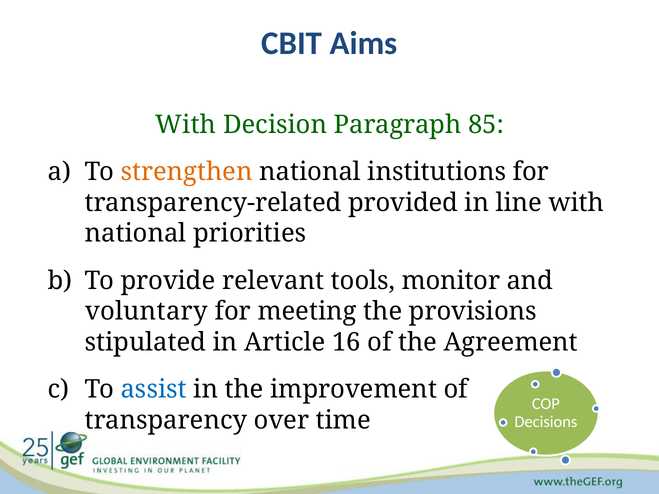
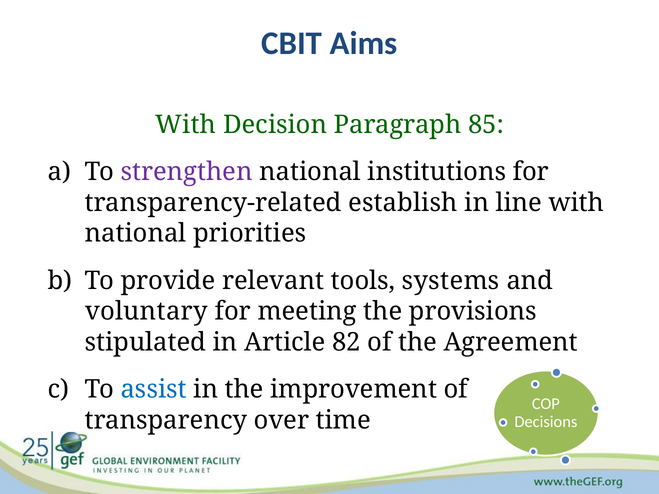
strengthen colour: orange -> purple
provided: provided -> establish
monitor: monitor -> systems
16: 16 -> 82
